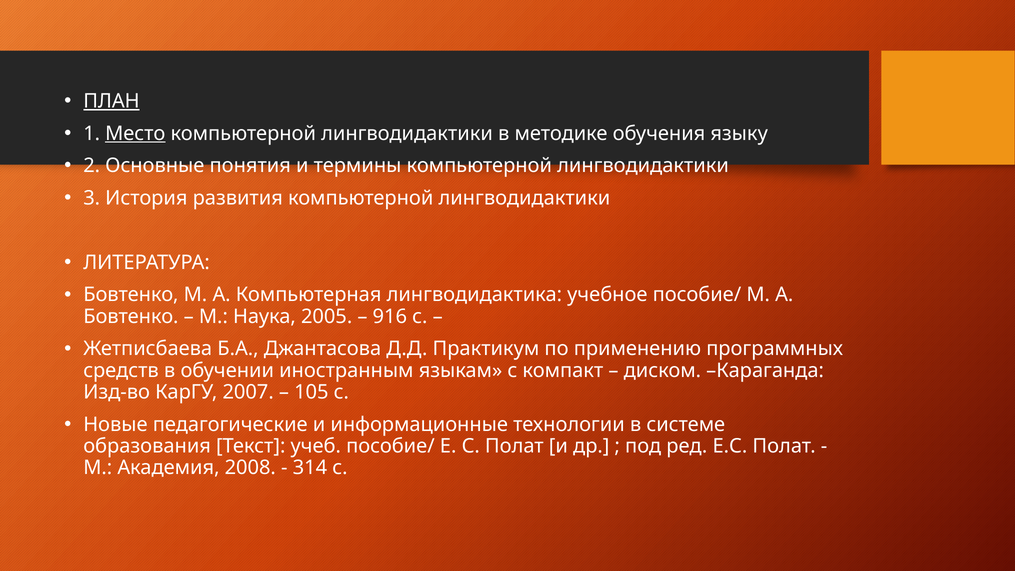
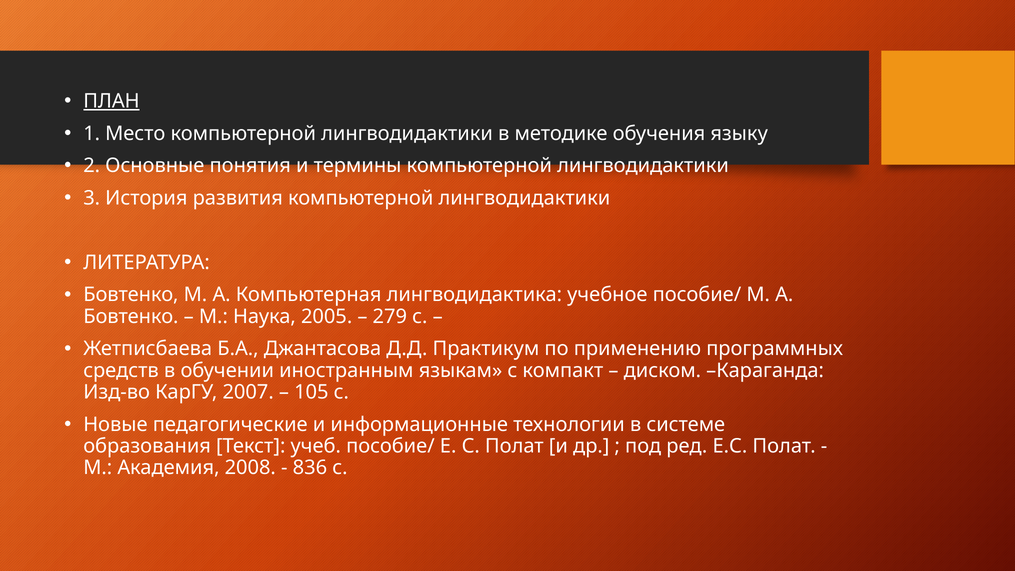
Место underline: present -> none
916: 916 -> 279
314: 314 -> 836
